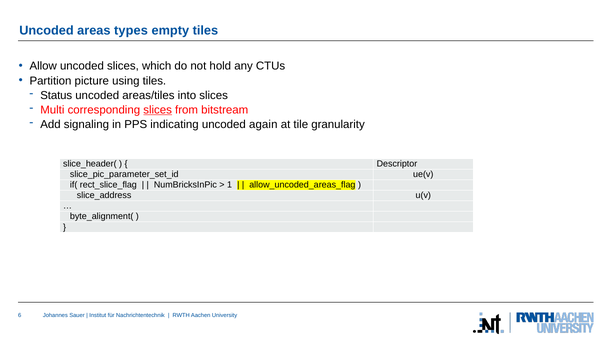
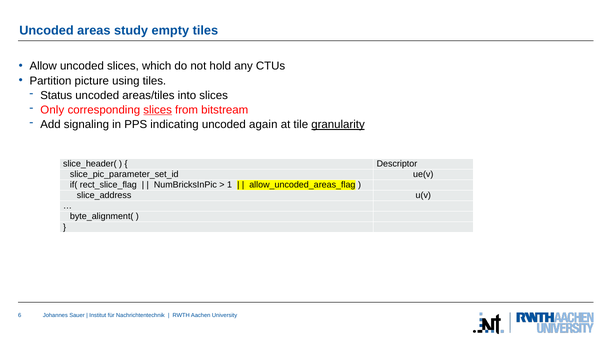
types: types -> study
Multi: Multi -> Only
granularity underline: none -> present
